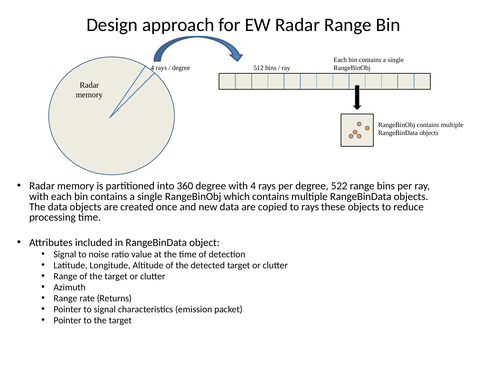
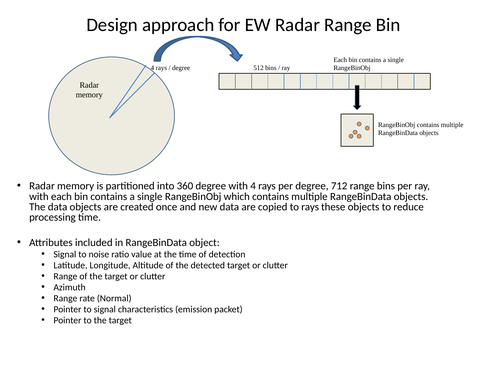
522: 522 -> 712
Returns: Returns -> Normal
